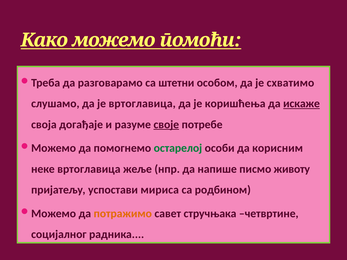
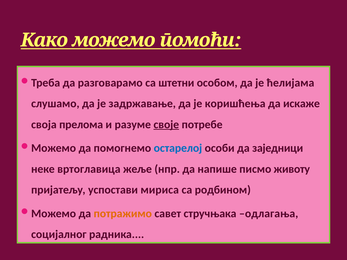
схватимо: схватимо -> ћелијама
је вртоглавица: вртоглавица -> задржавање
искаже underline: present -> none
догађаје: догађаје -> прелома
остарелој colour: green -> blue
корисним: корисним -> заједници
четвртине: четвртине -> одлагања
